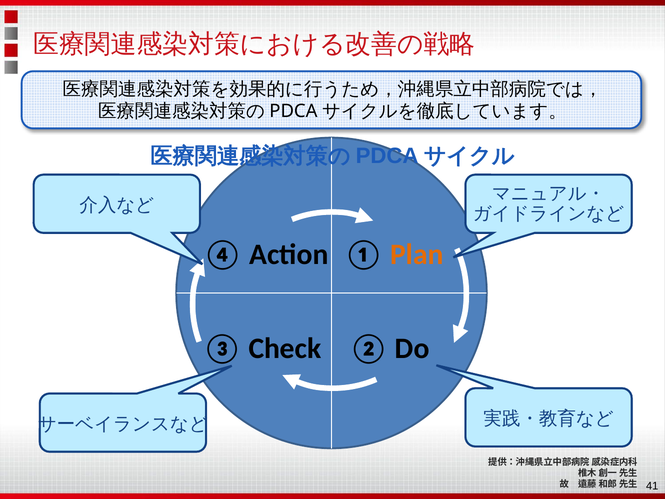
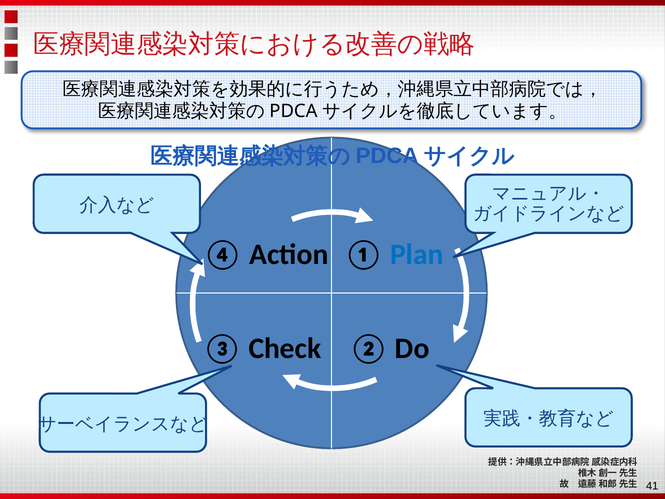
Plan colour: orange -> blue
